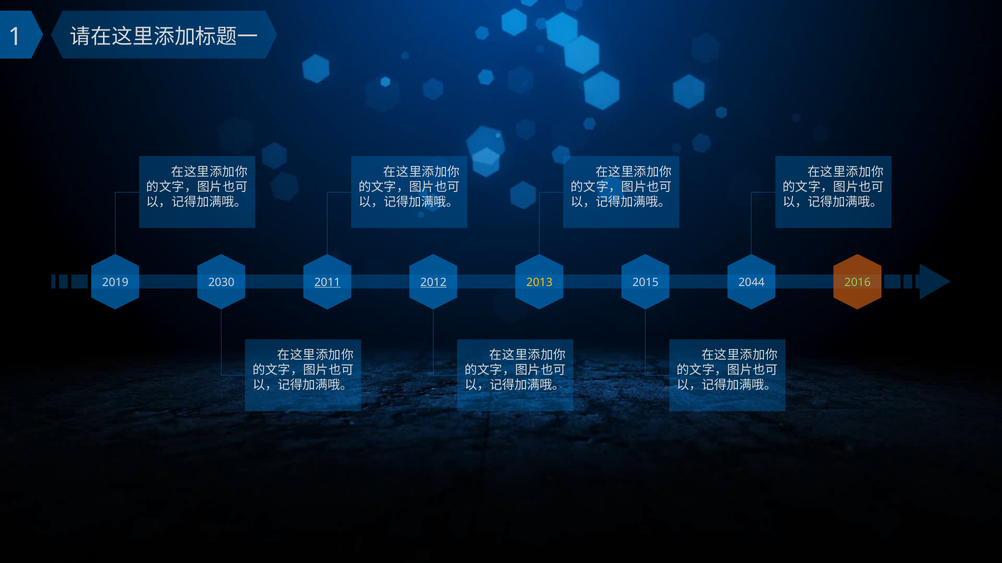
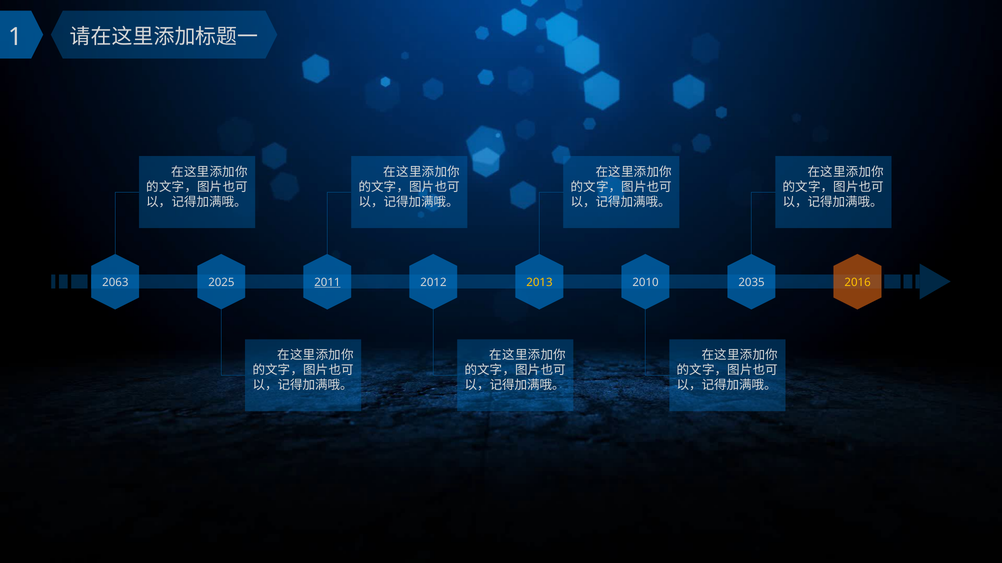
2019: 2019 -> 2063
2030: 2030 -> 2025
2012 underline: present -> none
2015: 2015 -> 2010
2044: 2044 -> 2035
2016 colour: light green -> yellow
